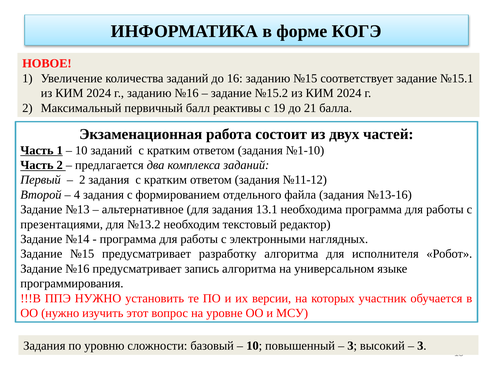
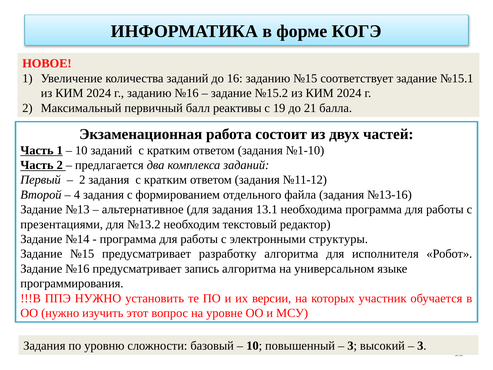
наглядных: наглядных -> структуры
